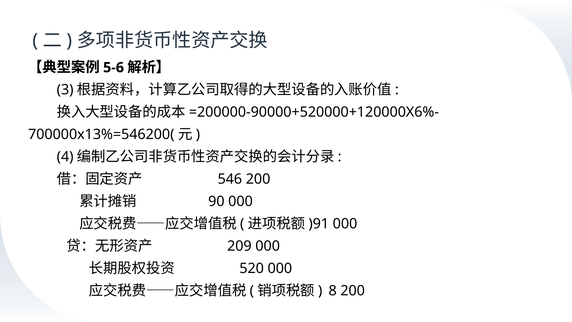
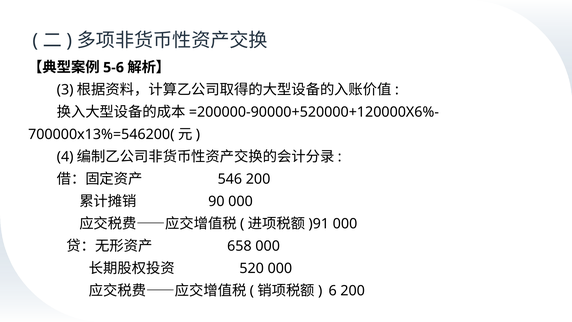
209: 209 -> 658
8: 8 -> 6
